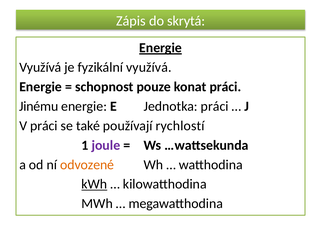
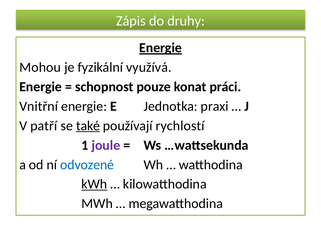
skrytá: skrytá -> druhy
Využívá at (40, 67): Využívá -> Mohou
Jinému: Jinému -> Vnitřní
Jednotka práci: práci -> praxi
V práci: práci -> patří
také underline: none -> present
odvozené colour: orange -> blue
